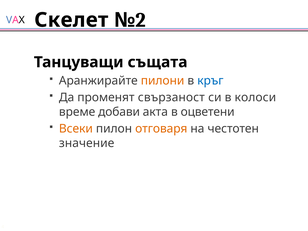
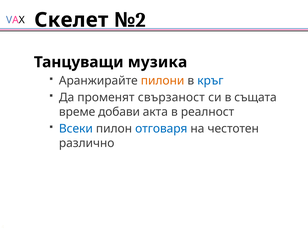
същата: същата -> музика
колоси: колоси -> същата
оцветени: оцветени -> реалност
Всеки colour: orange -> blue
отговаря colour: orange -> blue
значение: значение -> различно
